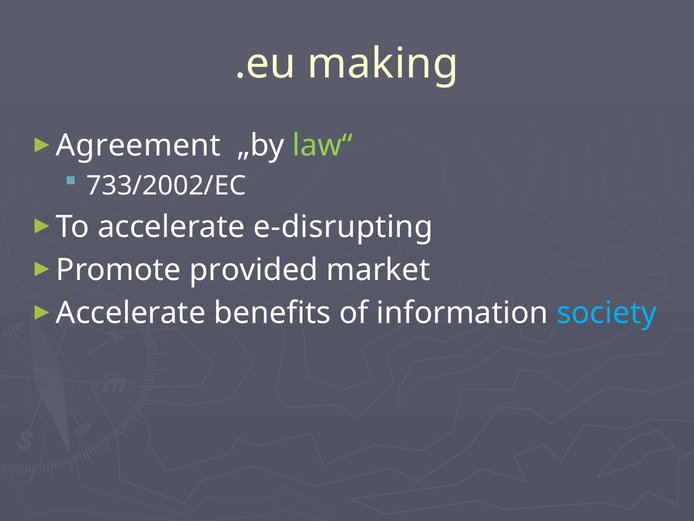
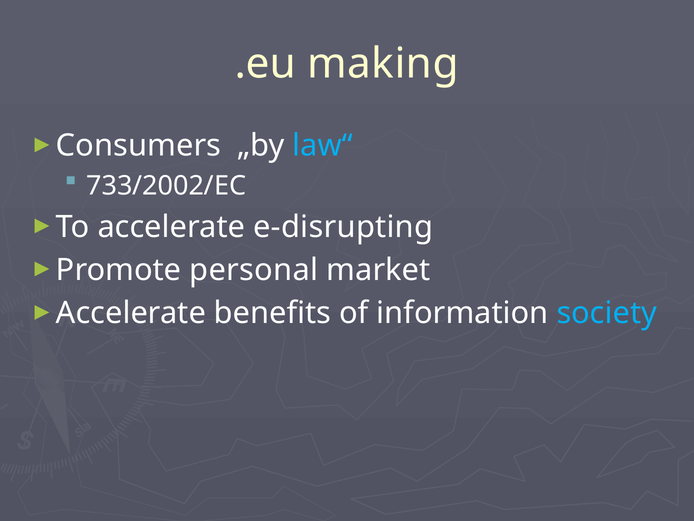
Agreement: Agreement -> Consumers
law“ colour: light green -> light blue
provided: provided -> personal
